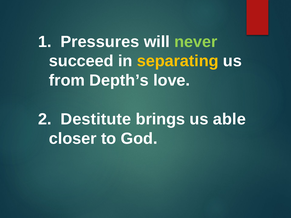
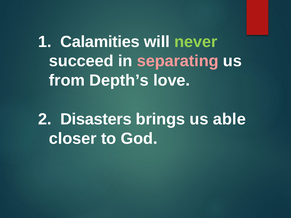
Pressures: Pressures -> Calamities
separating colour: yellow -> pink
Destitute: Destitute -> Disasters
